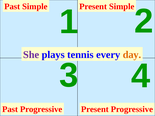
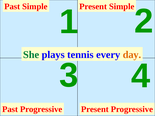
She colour: purple -> green
